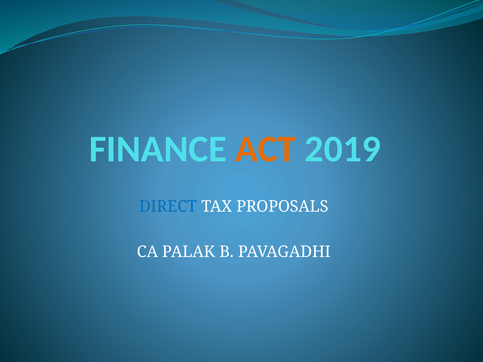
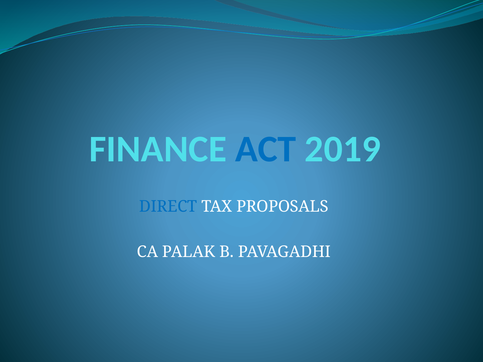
ACT colour: orange -> blue
